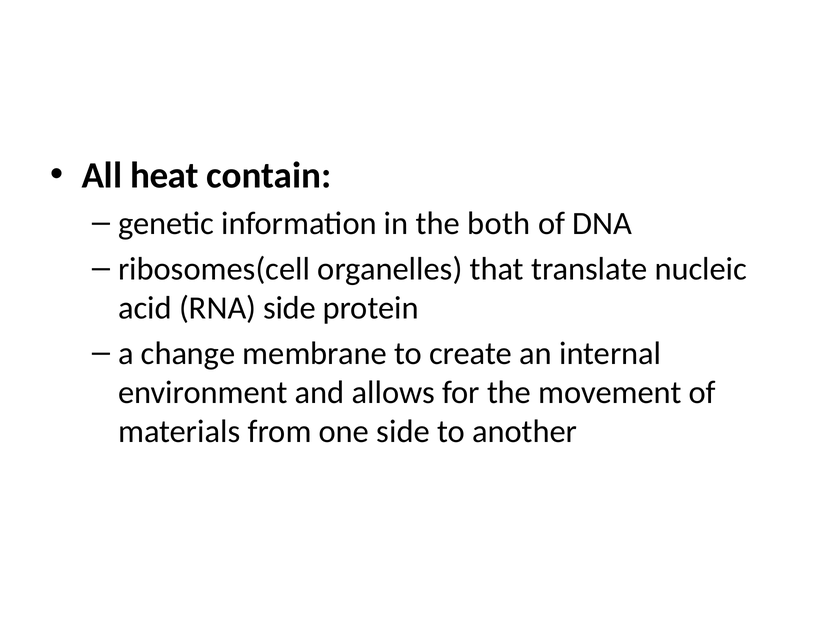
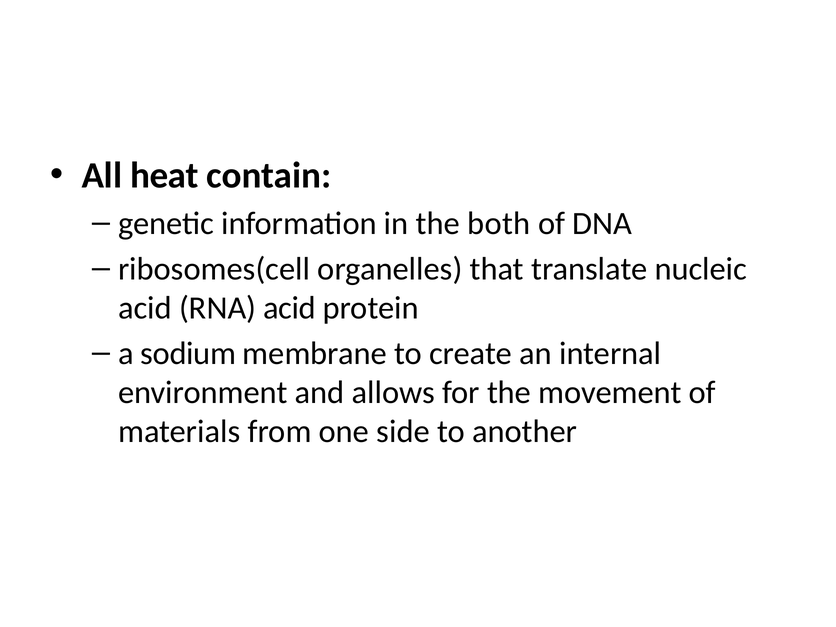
RNA side: side -> acid
change: change -> sodium
